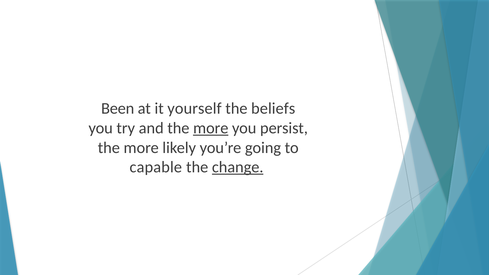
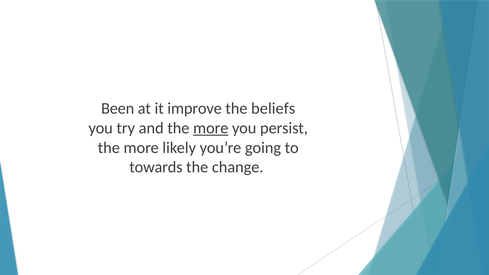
yourself: yourself -> improve
capable: capable -> towards
change underline: present -> none
